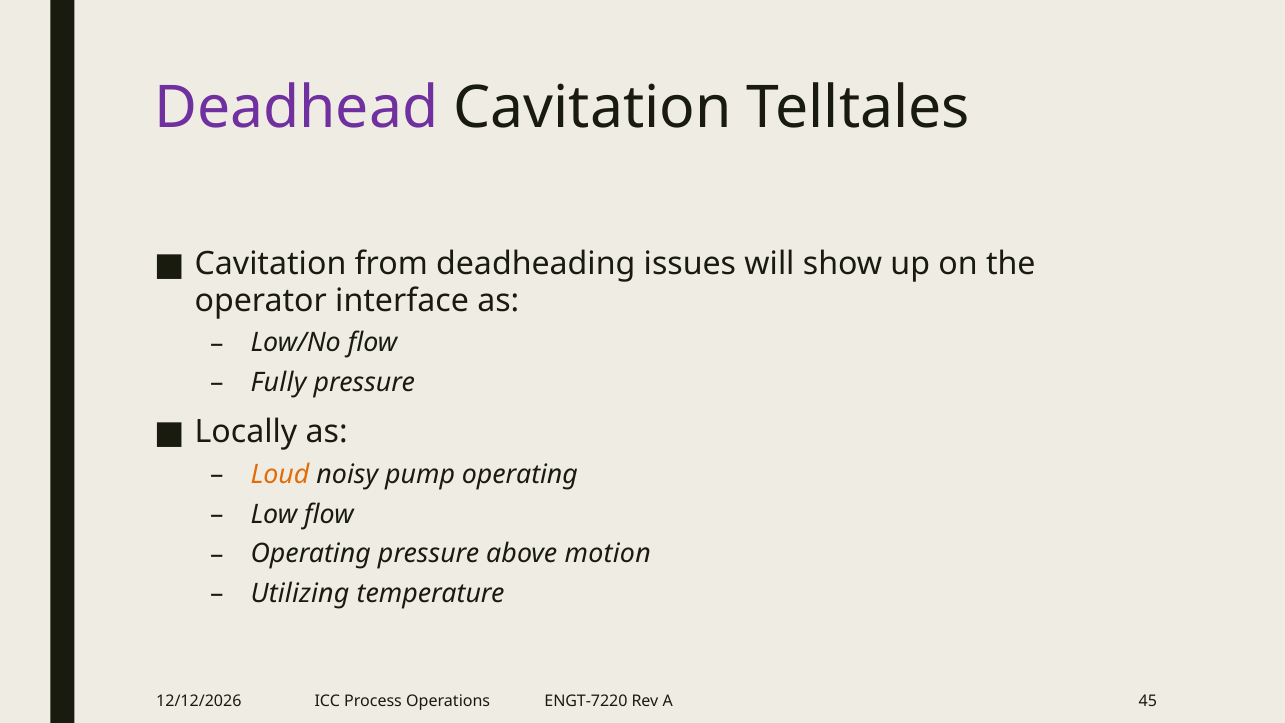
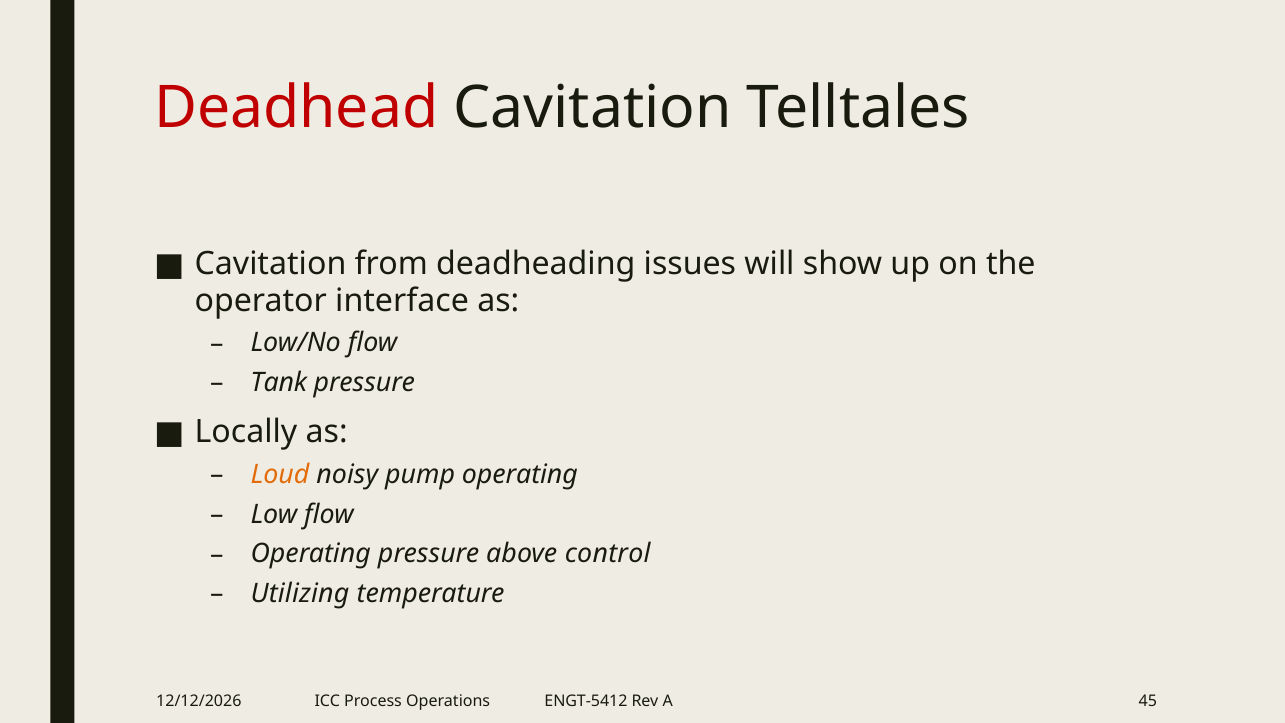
Deadhead colour: purple -> red
Fully: Fully -> Tank
motion: motion -> control
ENGT-7220: ENGT-7220 -> ENGT-5412
